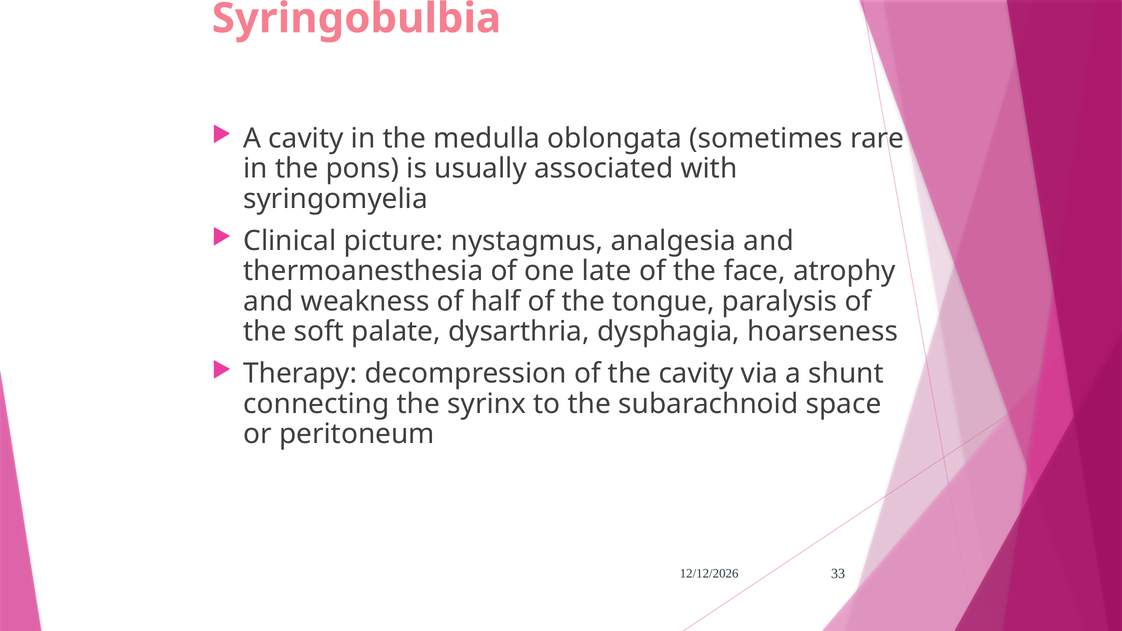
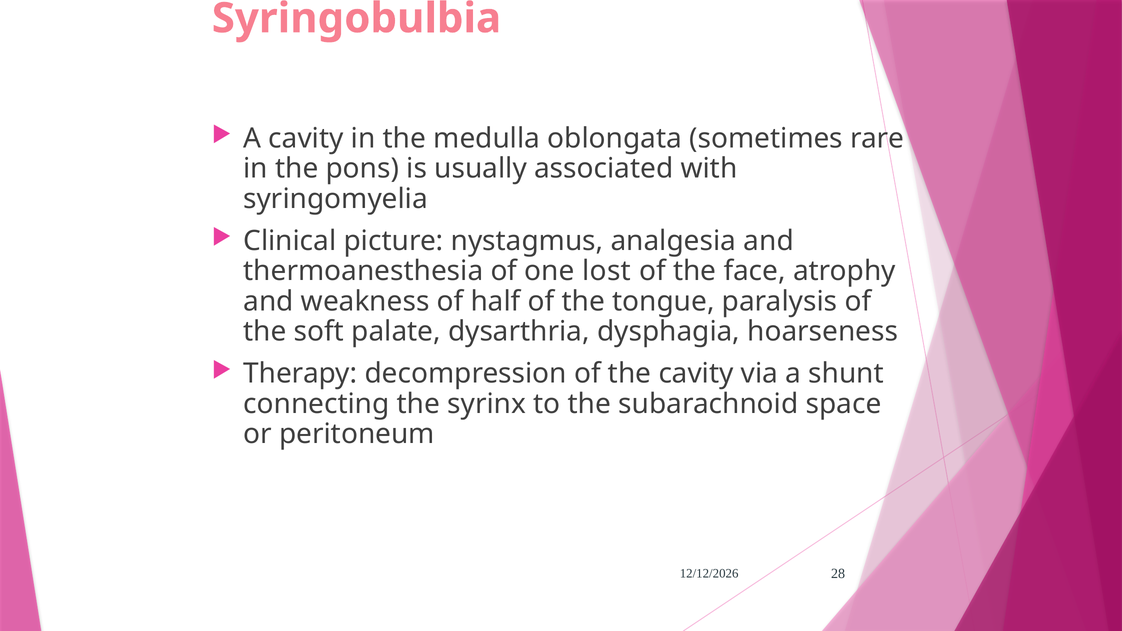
late: late -> lost
33: 33 -> 28
